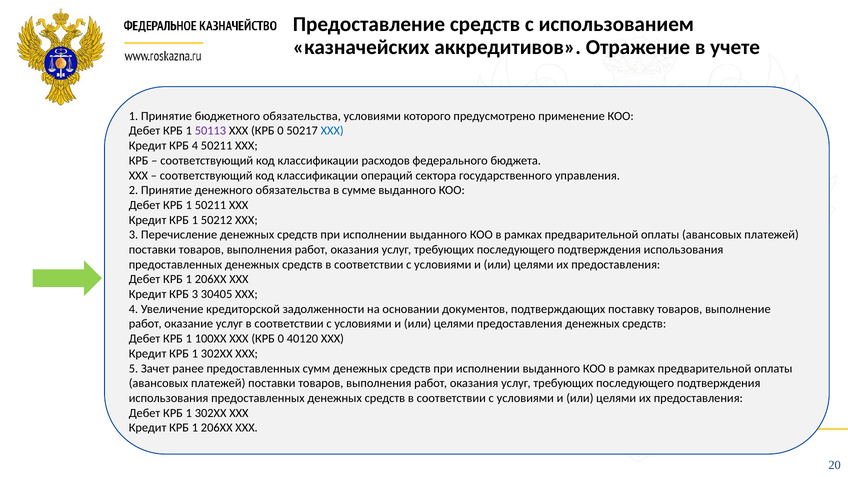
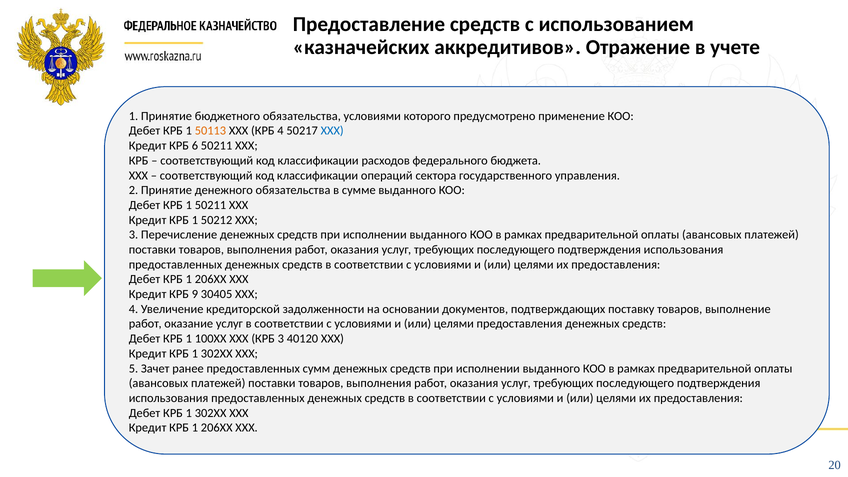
50113 colour: purple -> orange
0 at (280, 131): 0 -> 4
КРБ 4: 4 -> 6
КРБ 3: 3 -> 9
100ХХ ХХХ КРБ 0: 0 -> 3
